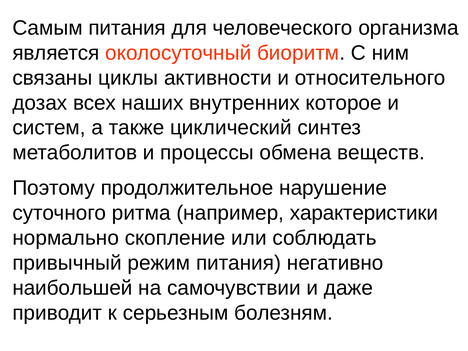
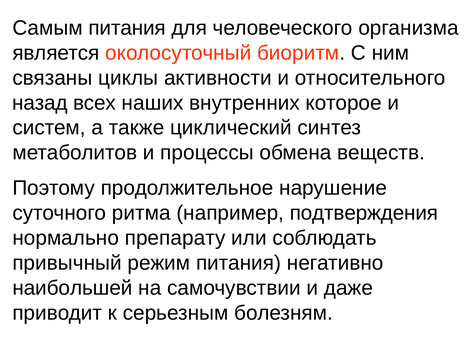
дозах: дозах -> назад
характеристики: характеристики -> подтверждения
скопление: скопление -> препарату
